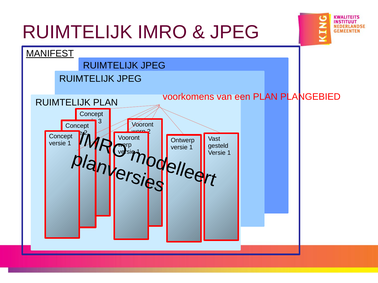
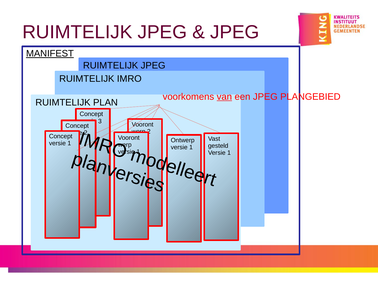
IMRO at (162, 32): IMRO -> JPEG
JPEG at (129, 79): JPEG -> IMRO
van underline: none -> present
een PLAN: PLAN -> JPEG
